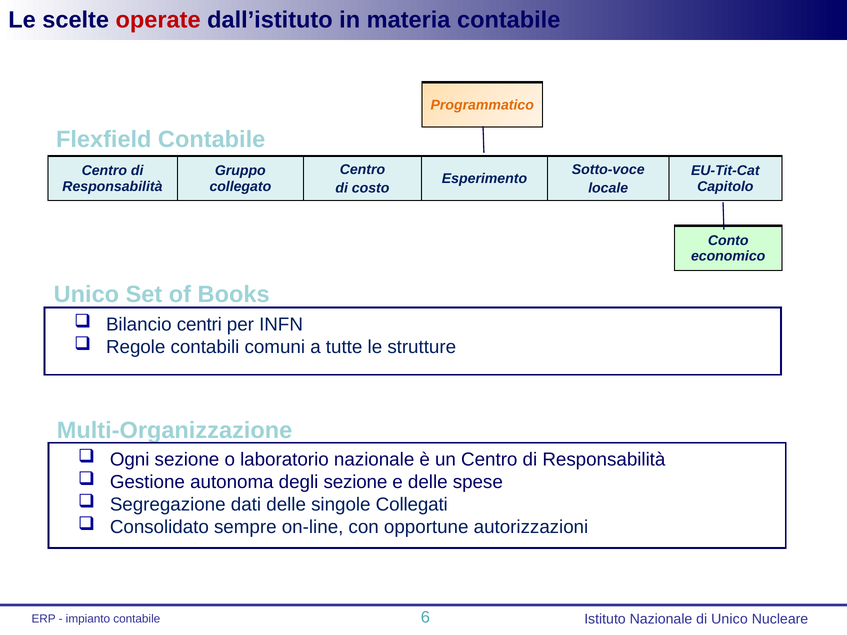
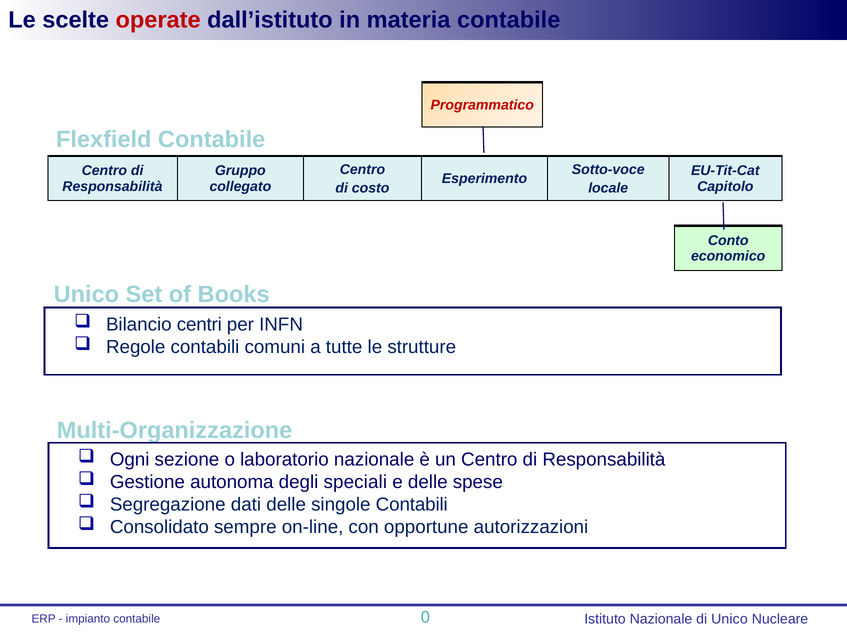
Programmatico colour: orange -> red
degli sezione: sezione -> speciali
singole Collegati: Collegati -> Contabili
6: 6 -> 0
